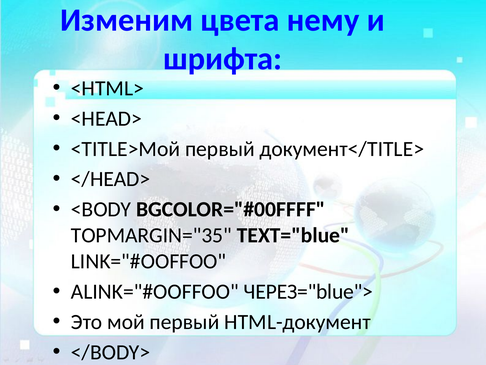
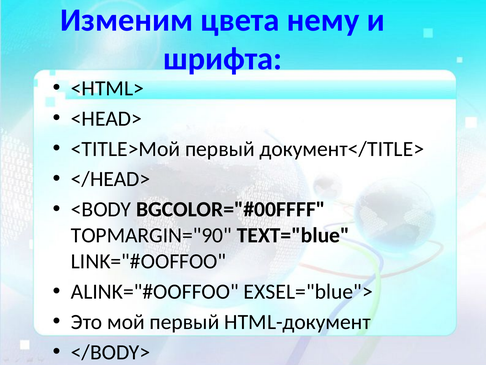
TOPMARGIN="35: TOPMARGIN="35 -> TOPMARGIN="90
ЧЕРЕЗ="blue">: ЧЕРЕЗ="blue"> -> EXSEL="blue">
